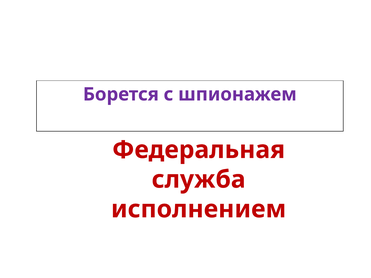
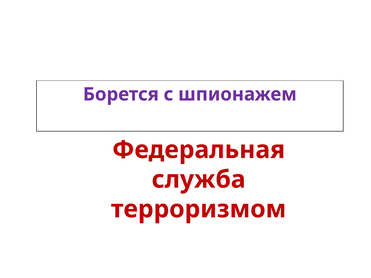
исполнением: исполнением -> терроризмом
